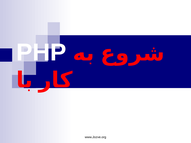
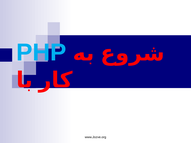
PHP colour: white -> light blue
